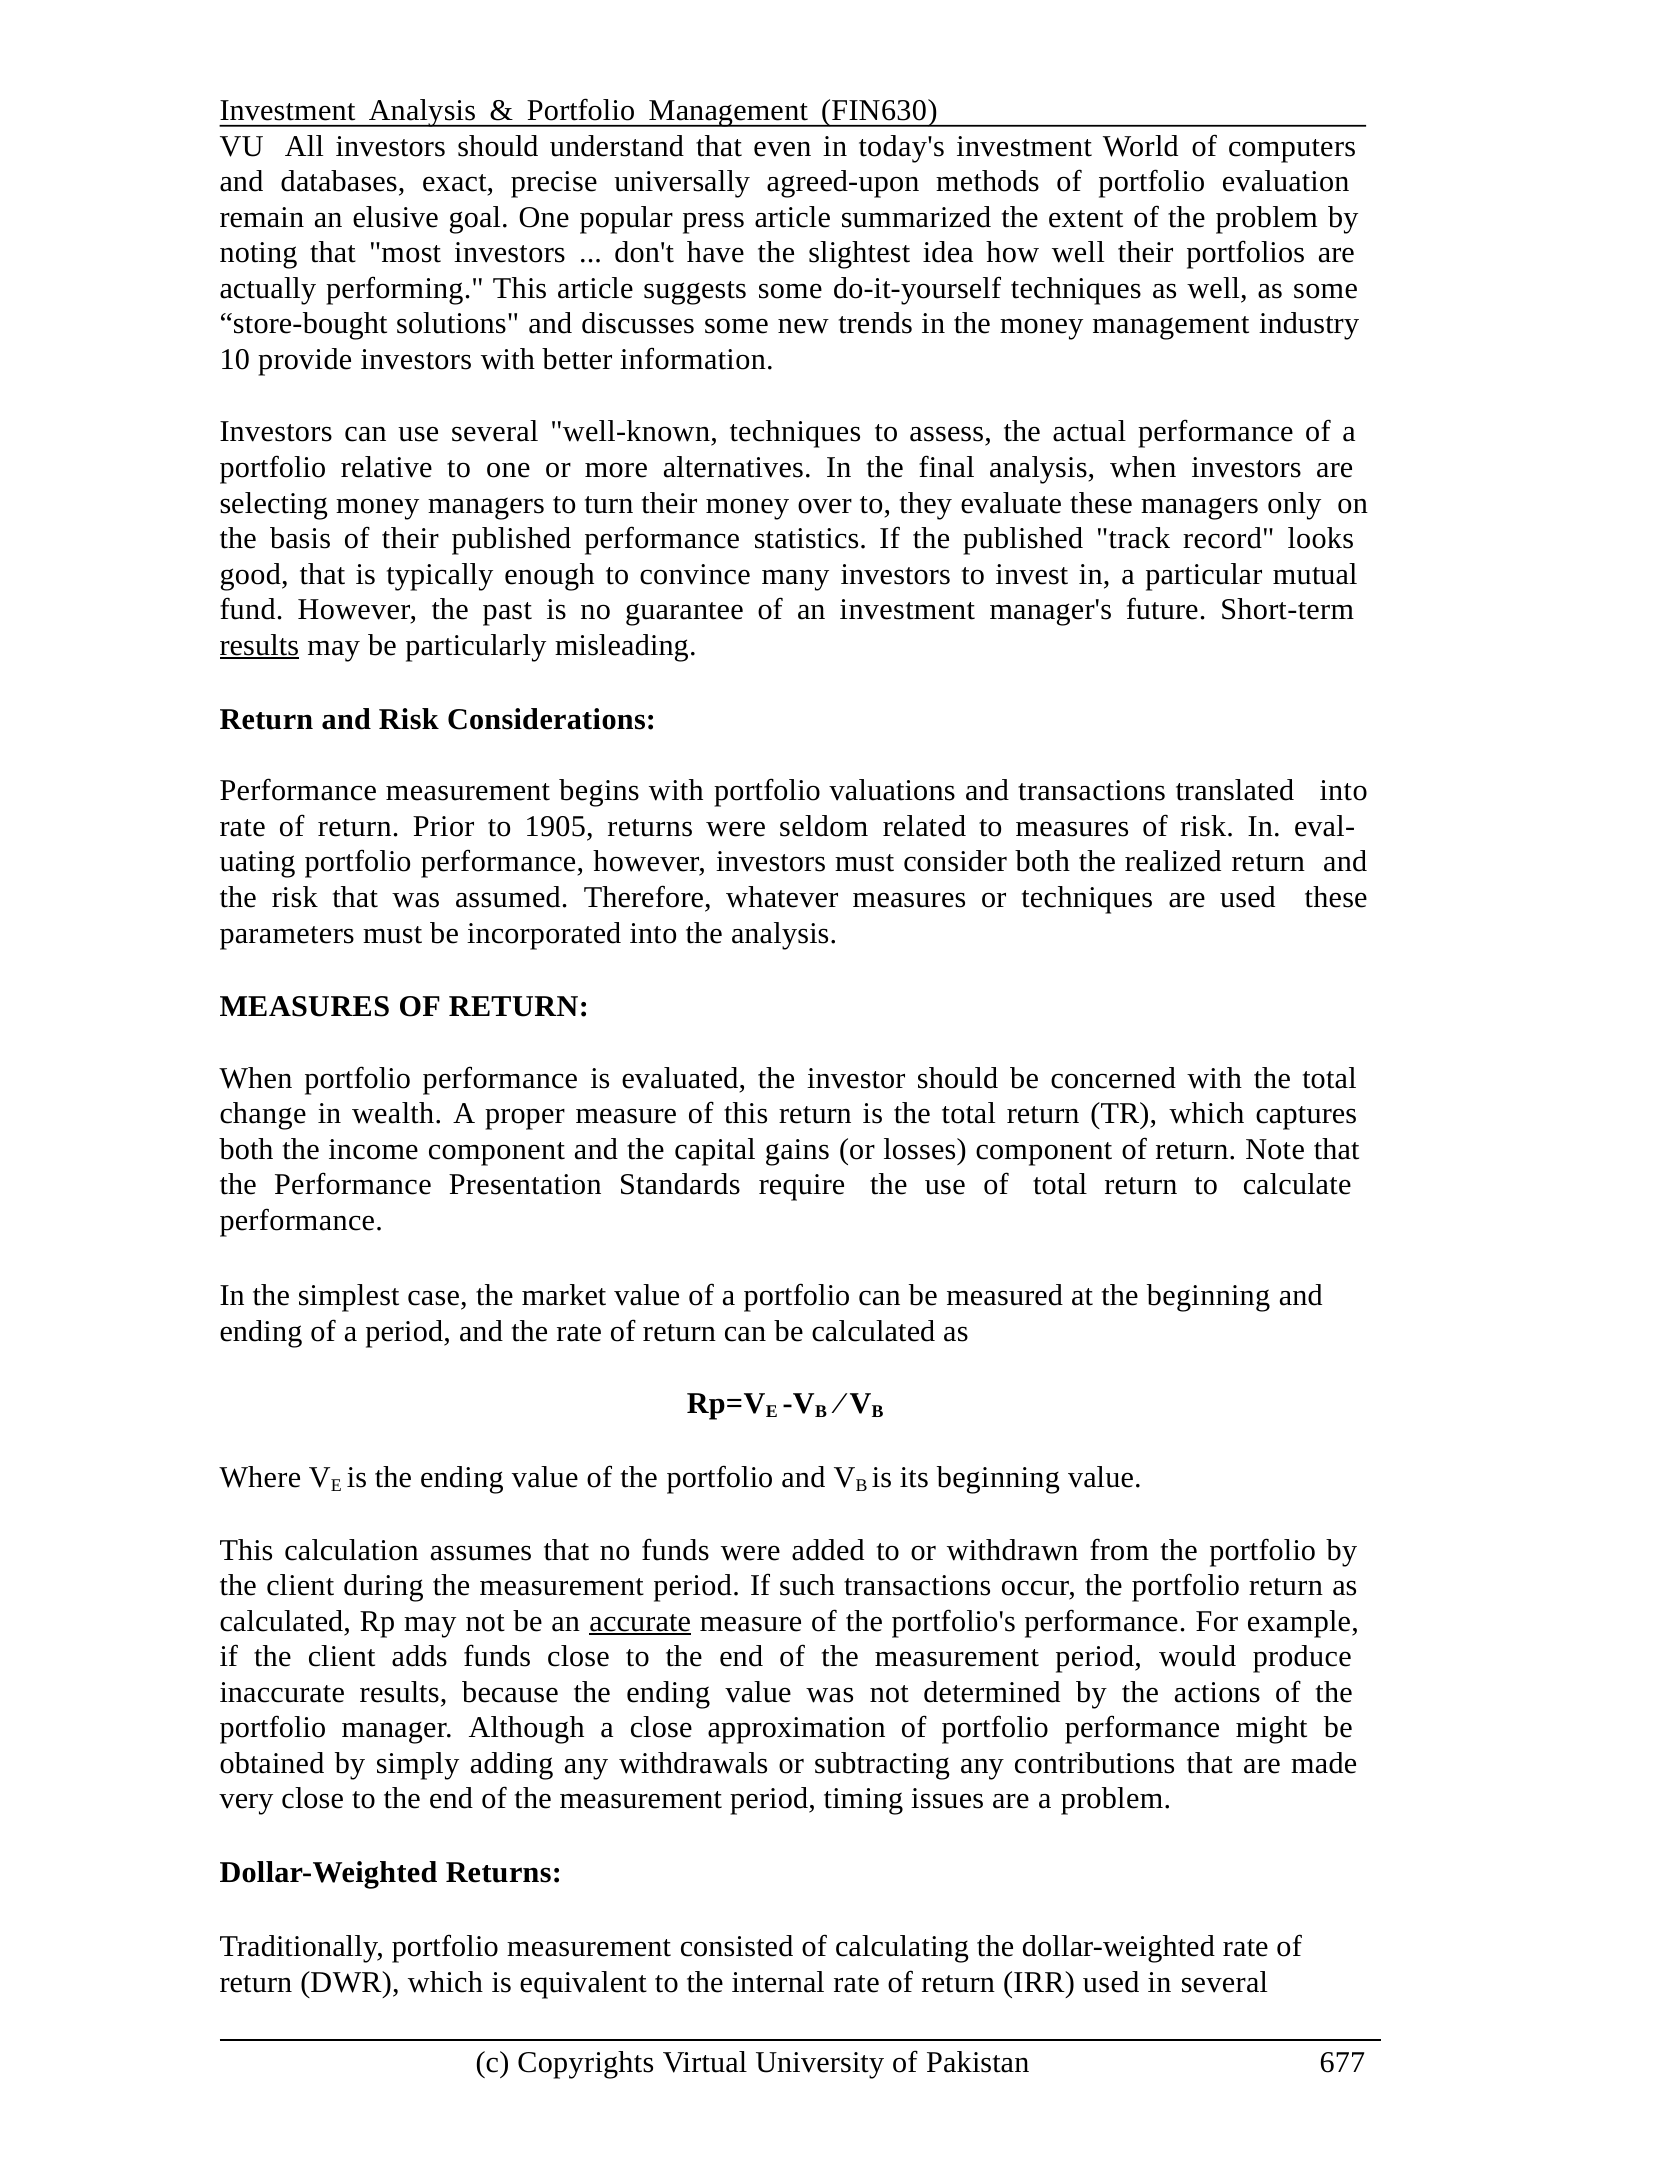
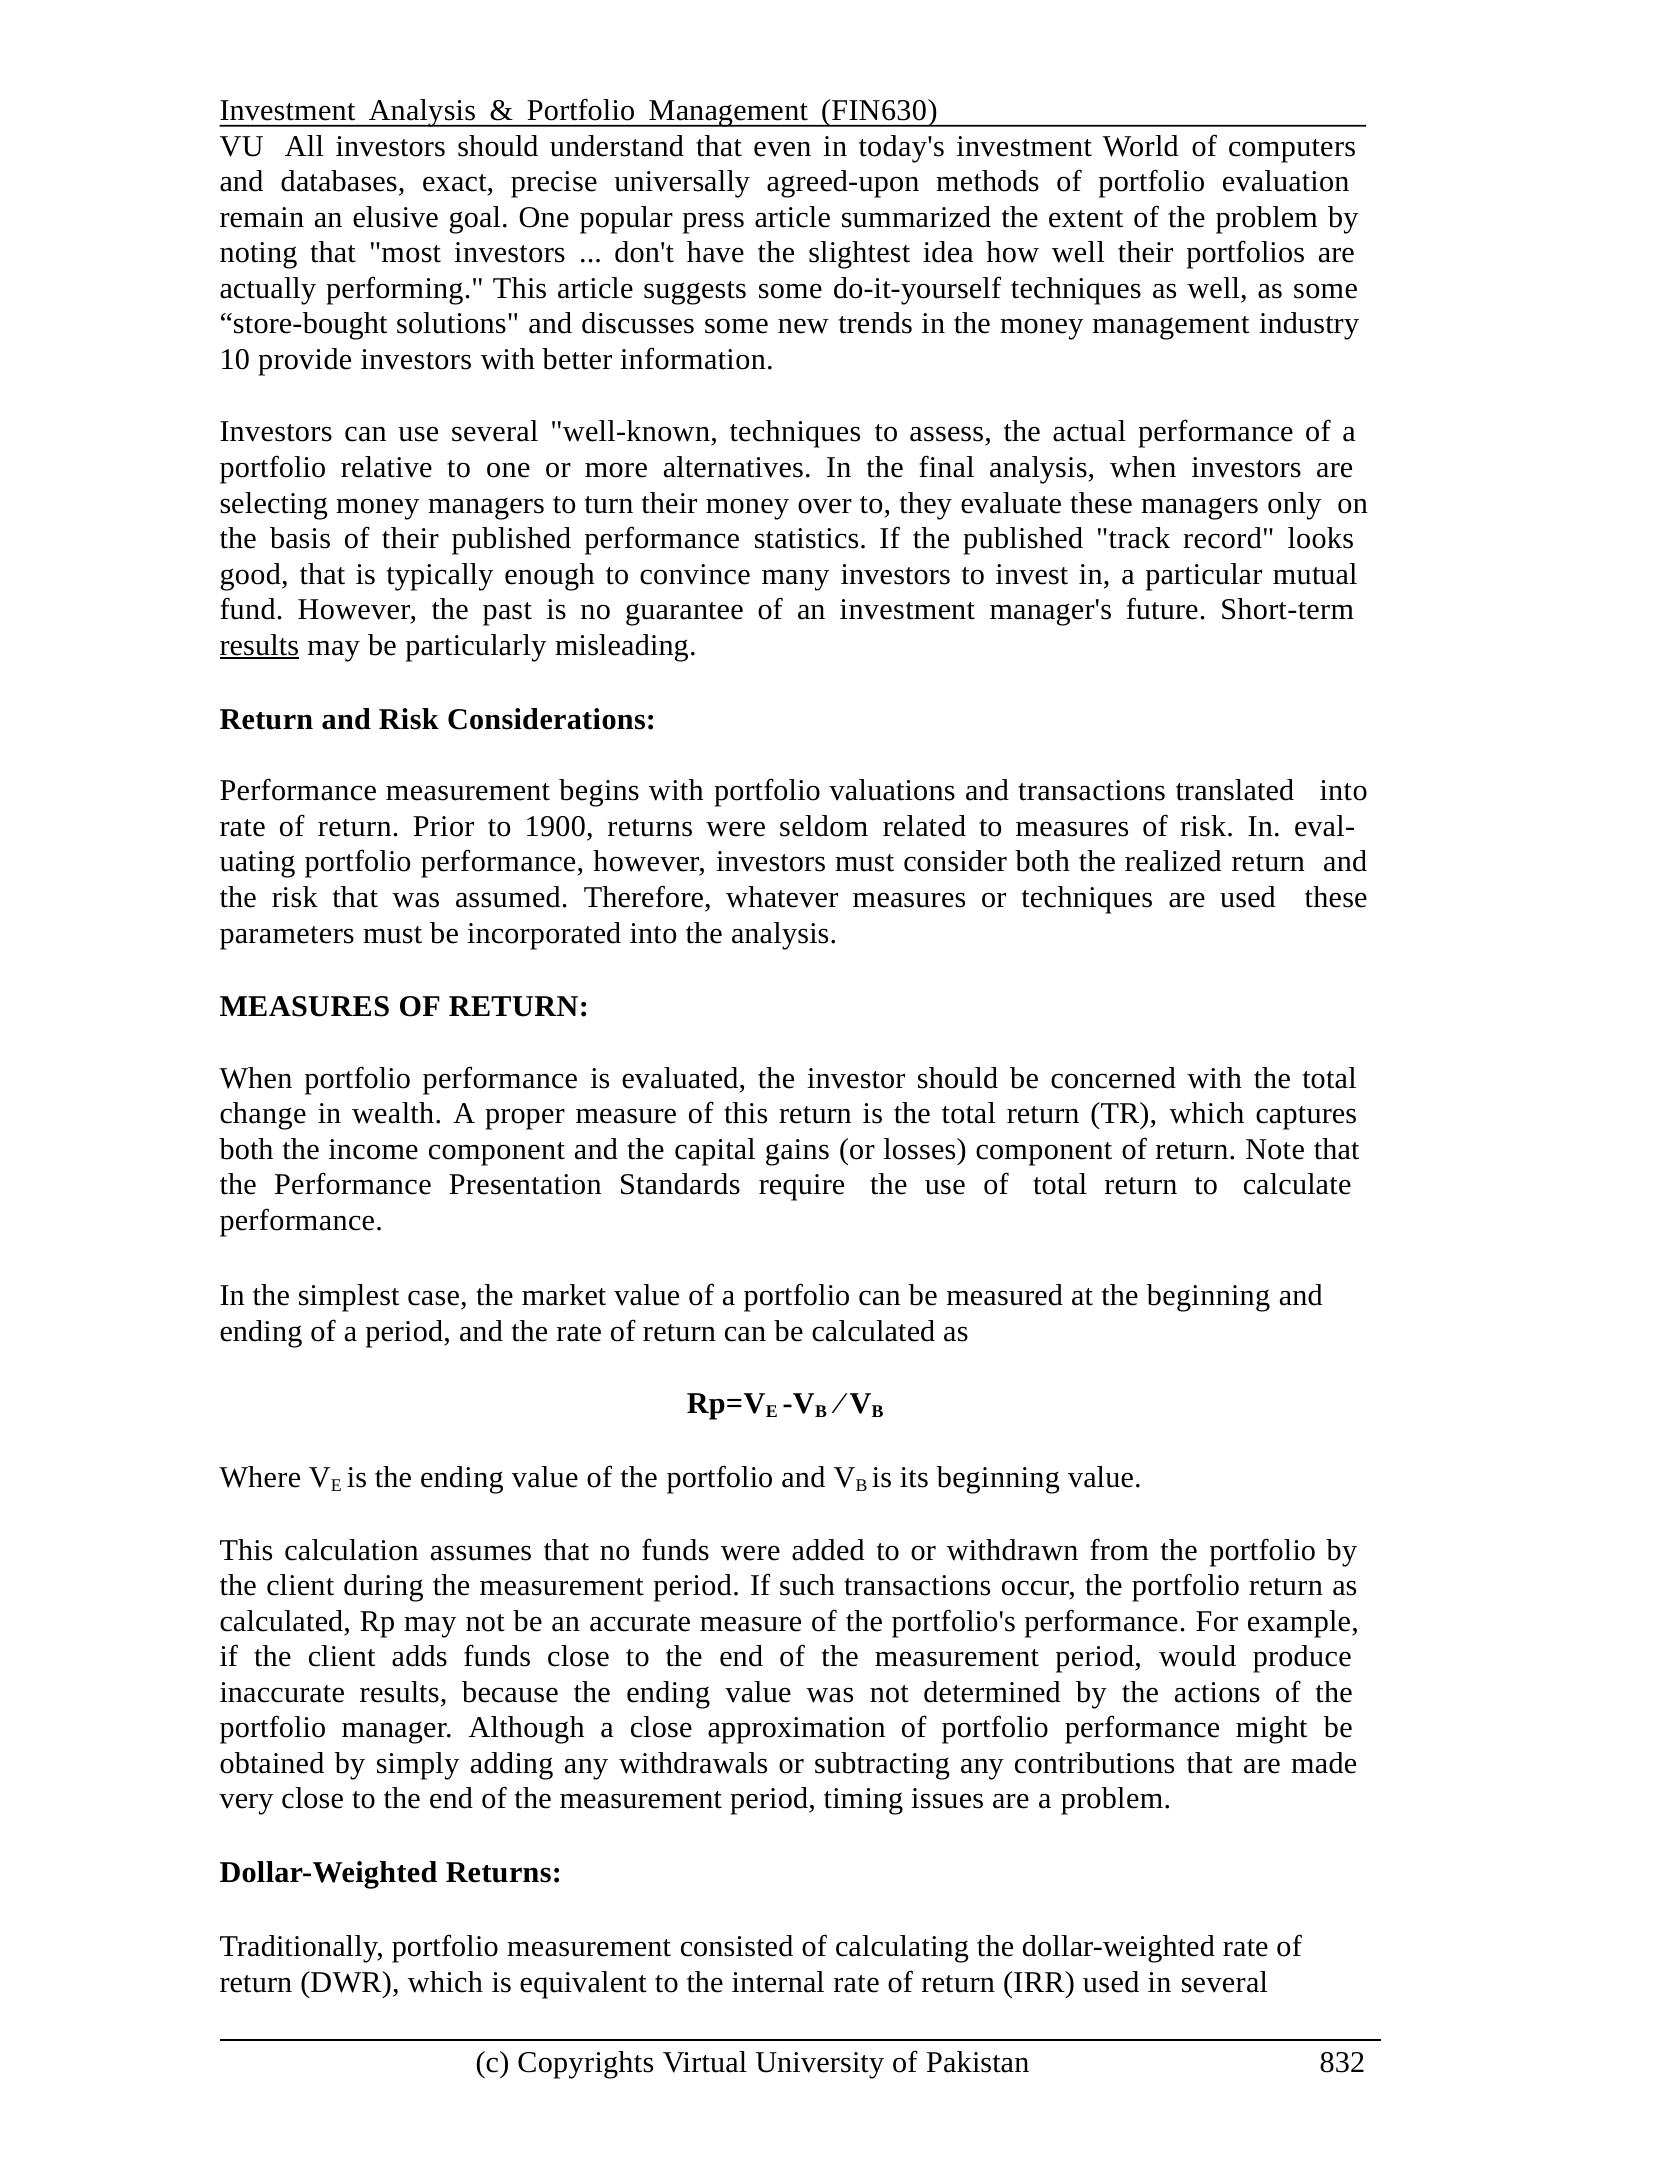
1905: 1905 -> 1900
accurate underline: present -> none
677: 677 -> 832
